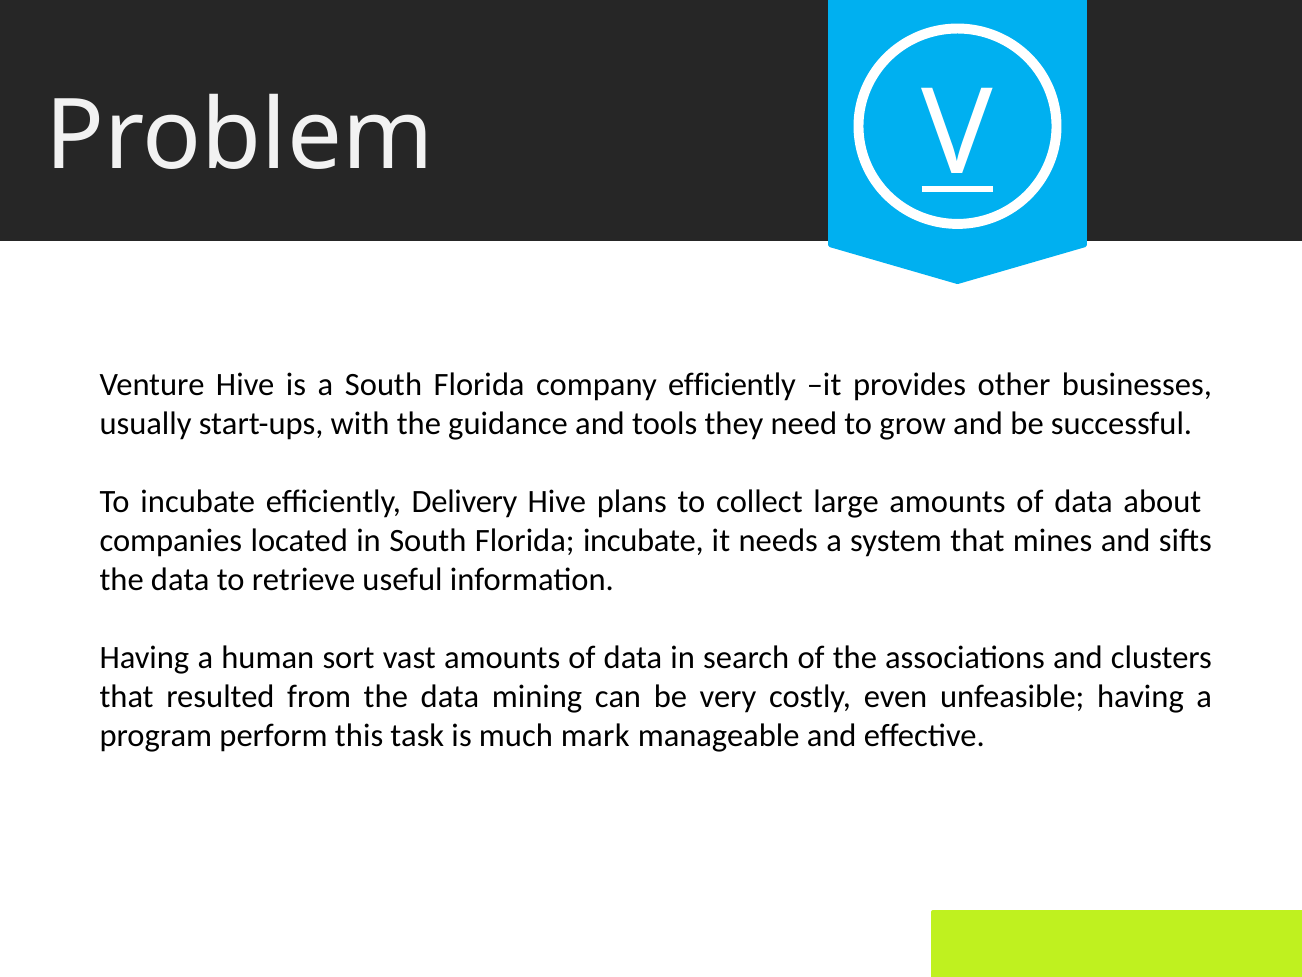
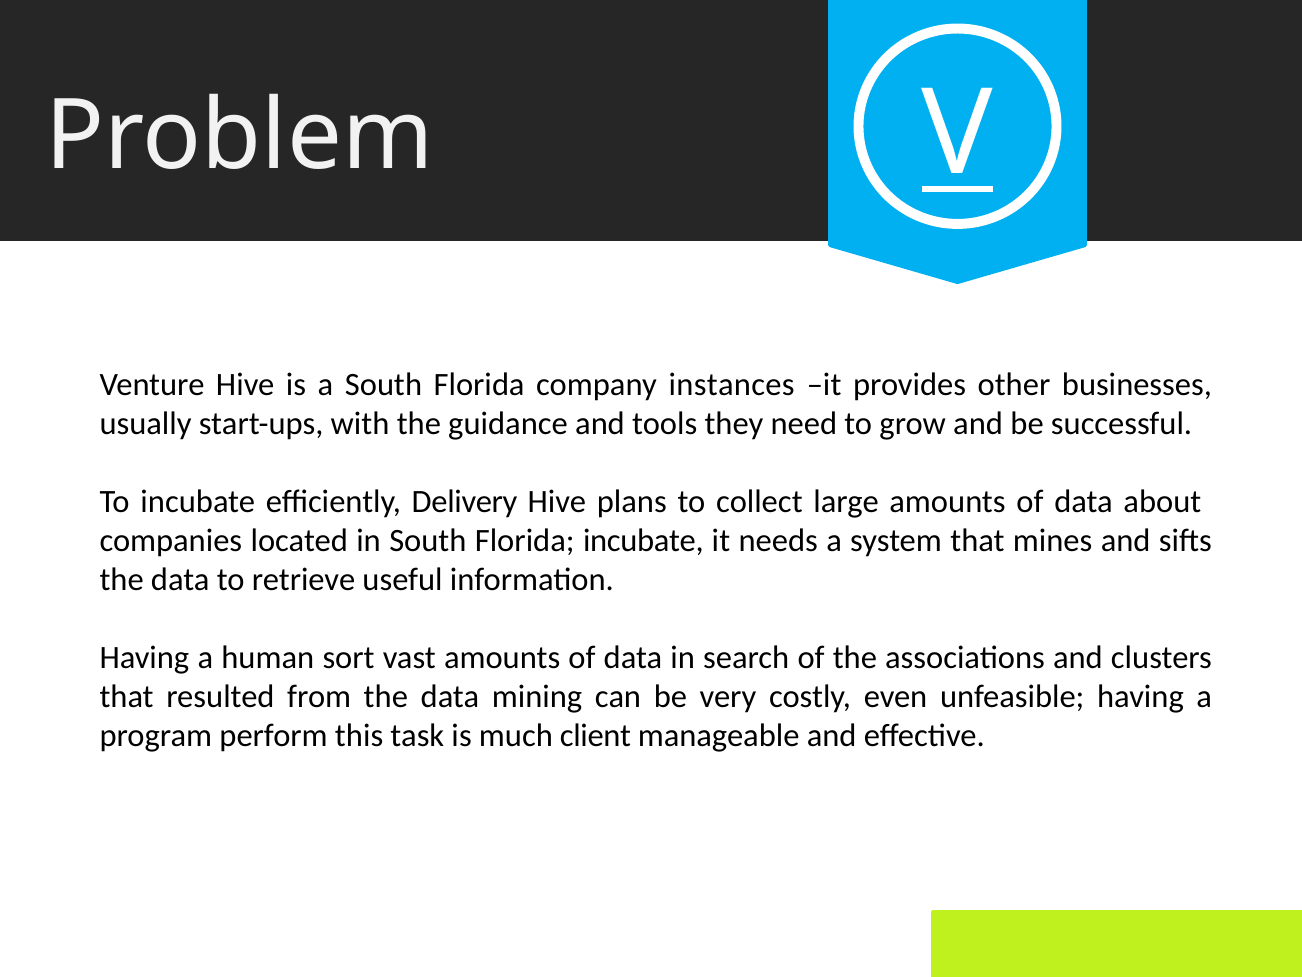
company efficiently: efficiently -> instances
mark: mark -> client
